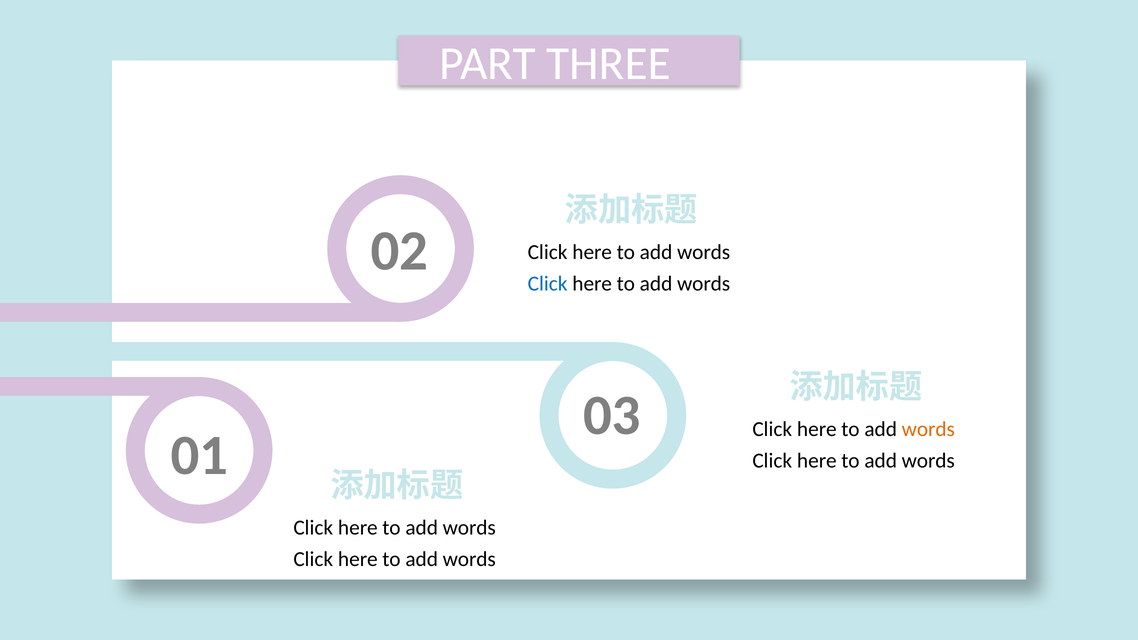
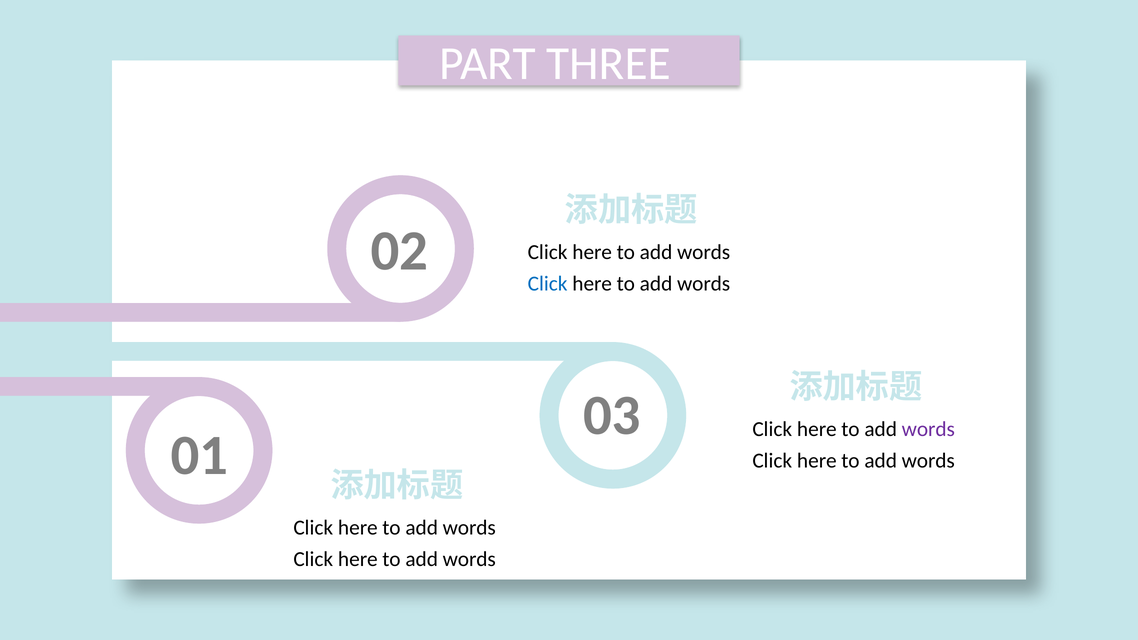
words at (928, 429) colour: orange -> purple
